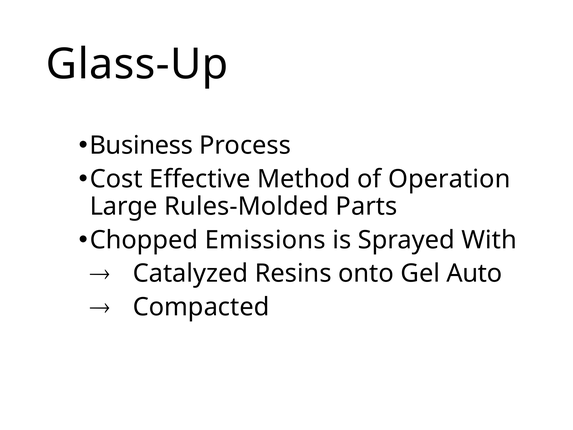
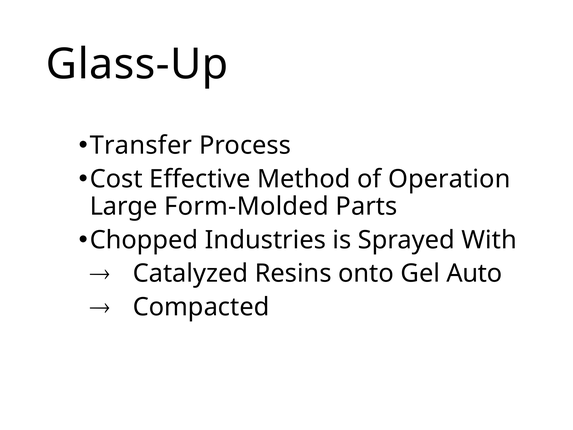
Business: Business -> Transfer
Rules-Molded: Rules-Molded -> Form-Molded
Emissions: Emissions -> Industries
